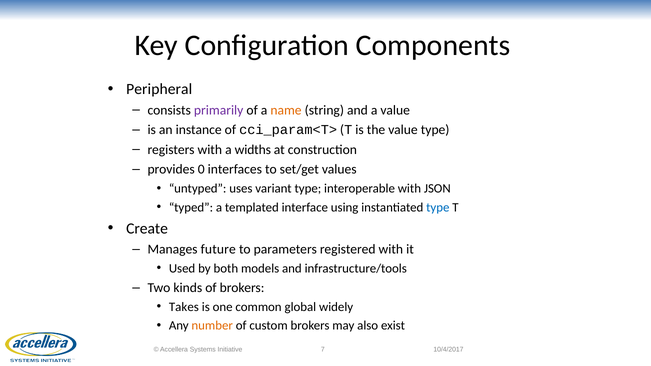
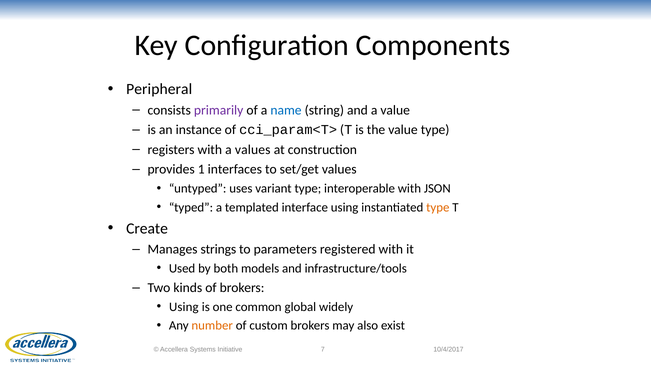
name colour: orange -> blue
a widths: widths -> values
0: 0 -> 1
type at (438, 207) colour: blue -> orange
future: future -> strings
Takes at (184, 307): Takes -> Using
